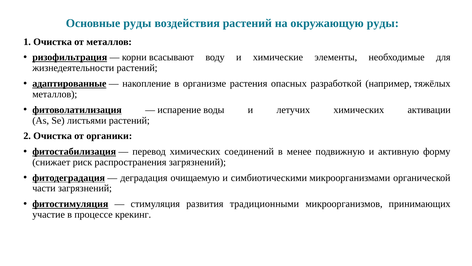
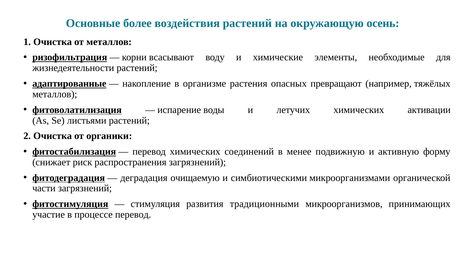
Основные руды: руды -> более
окружающую руды: руды -> осень
разработкой: разработкой -> превращают
процессе крекинг: крекинг -> перевод
